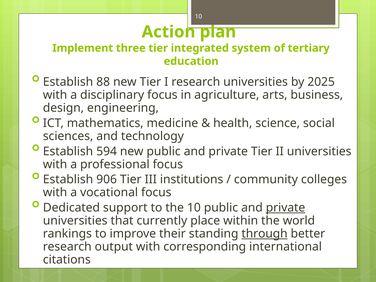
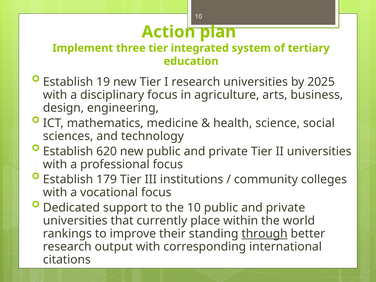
88: 88 -> 19
594: 594 -> 620
906: 906 -> 179
private at (286, 208) underline: present -> none
